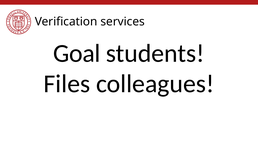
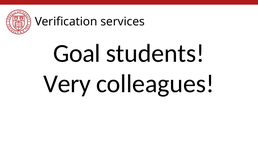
Files: Files -> Very
